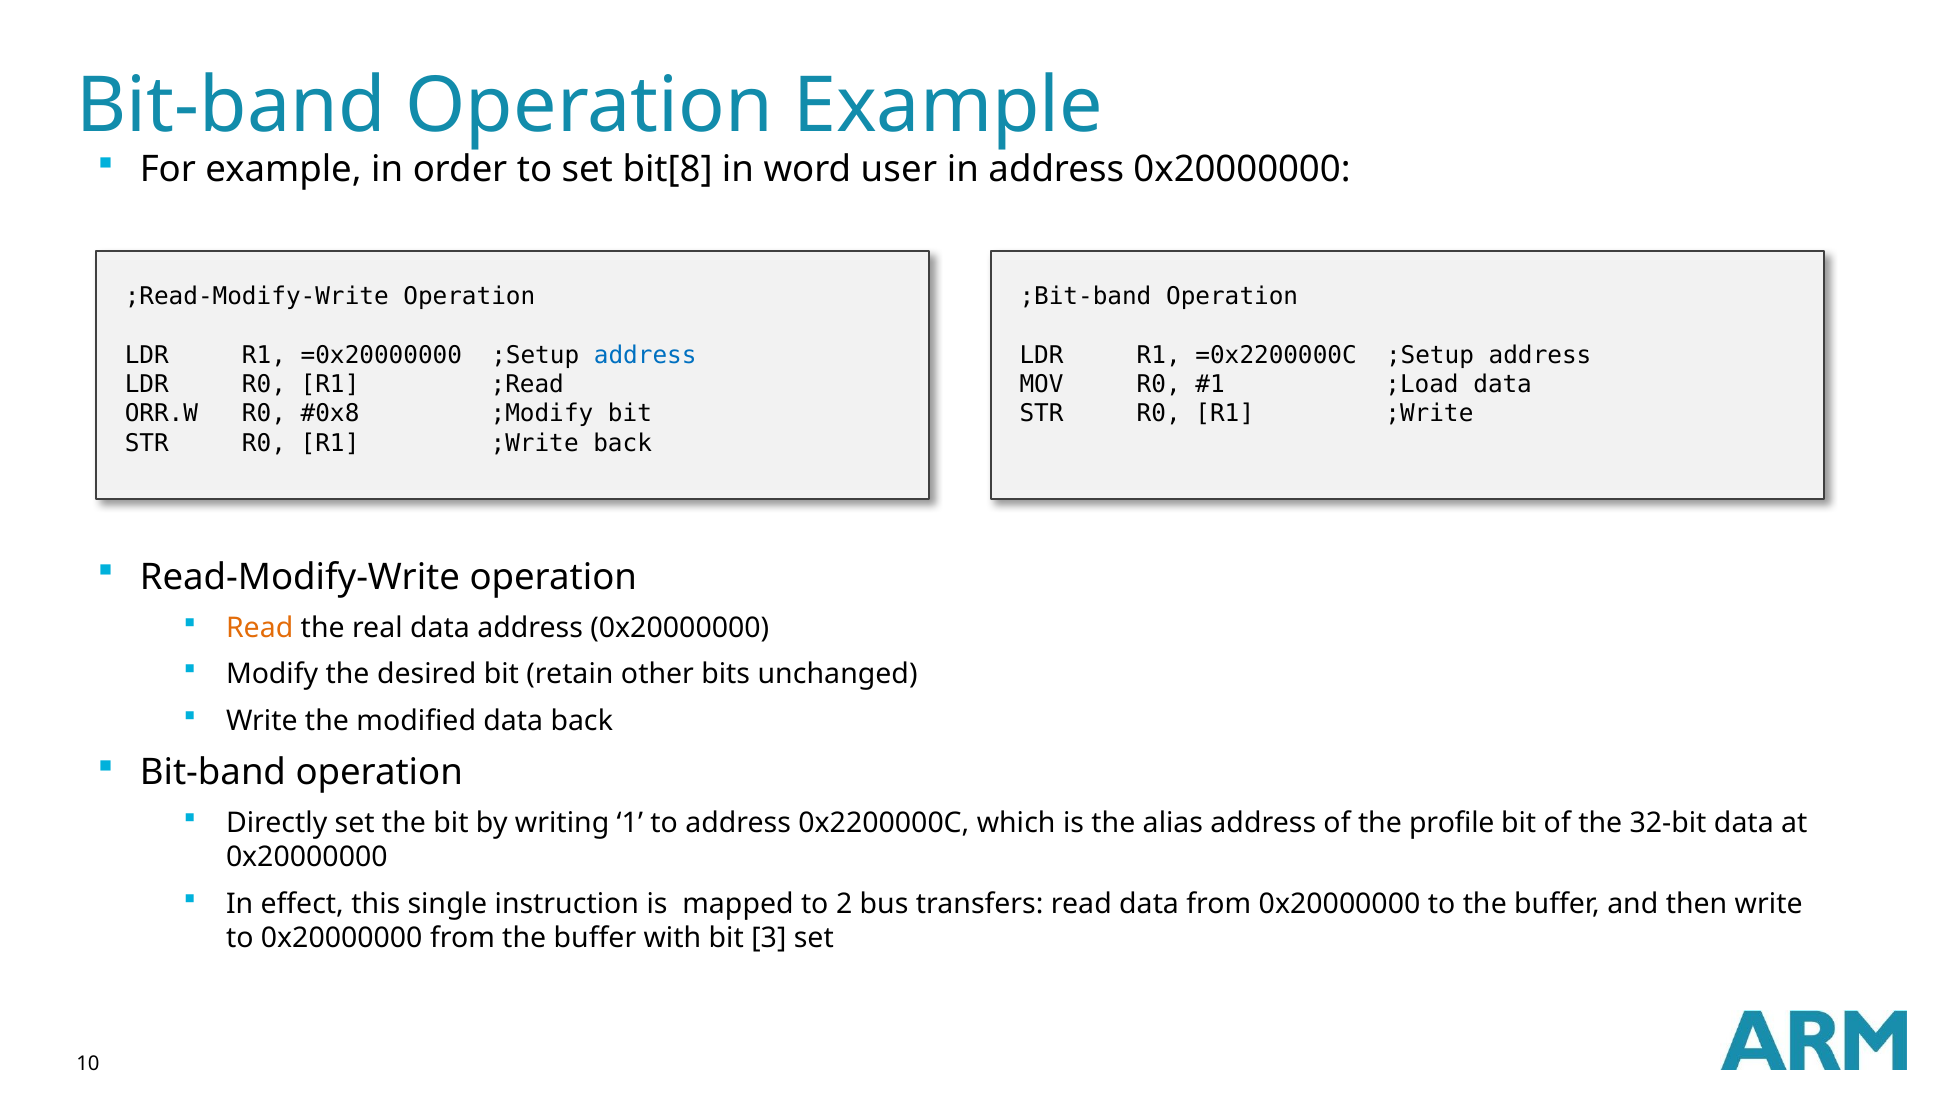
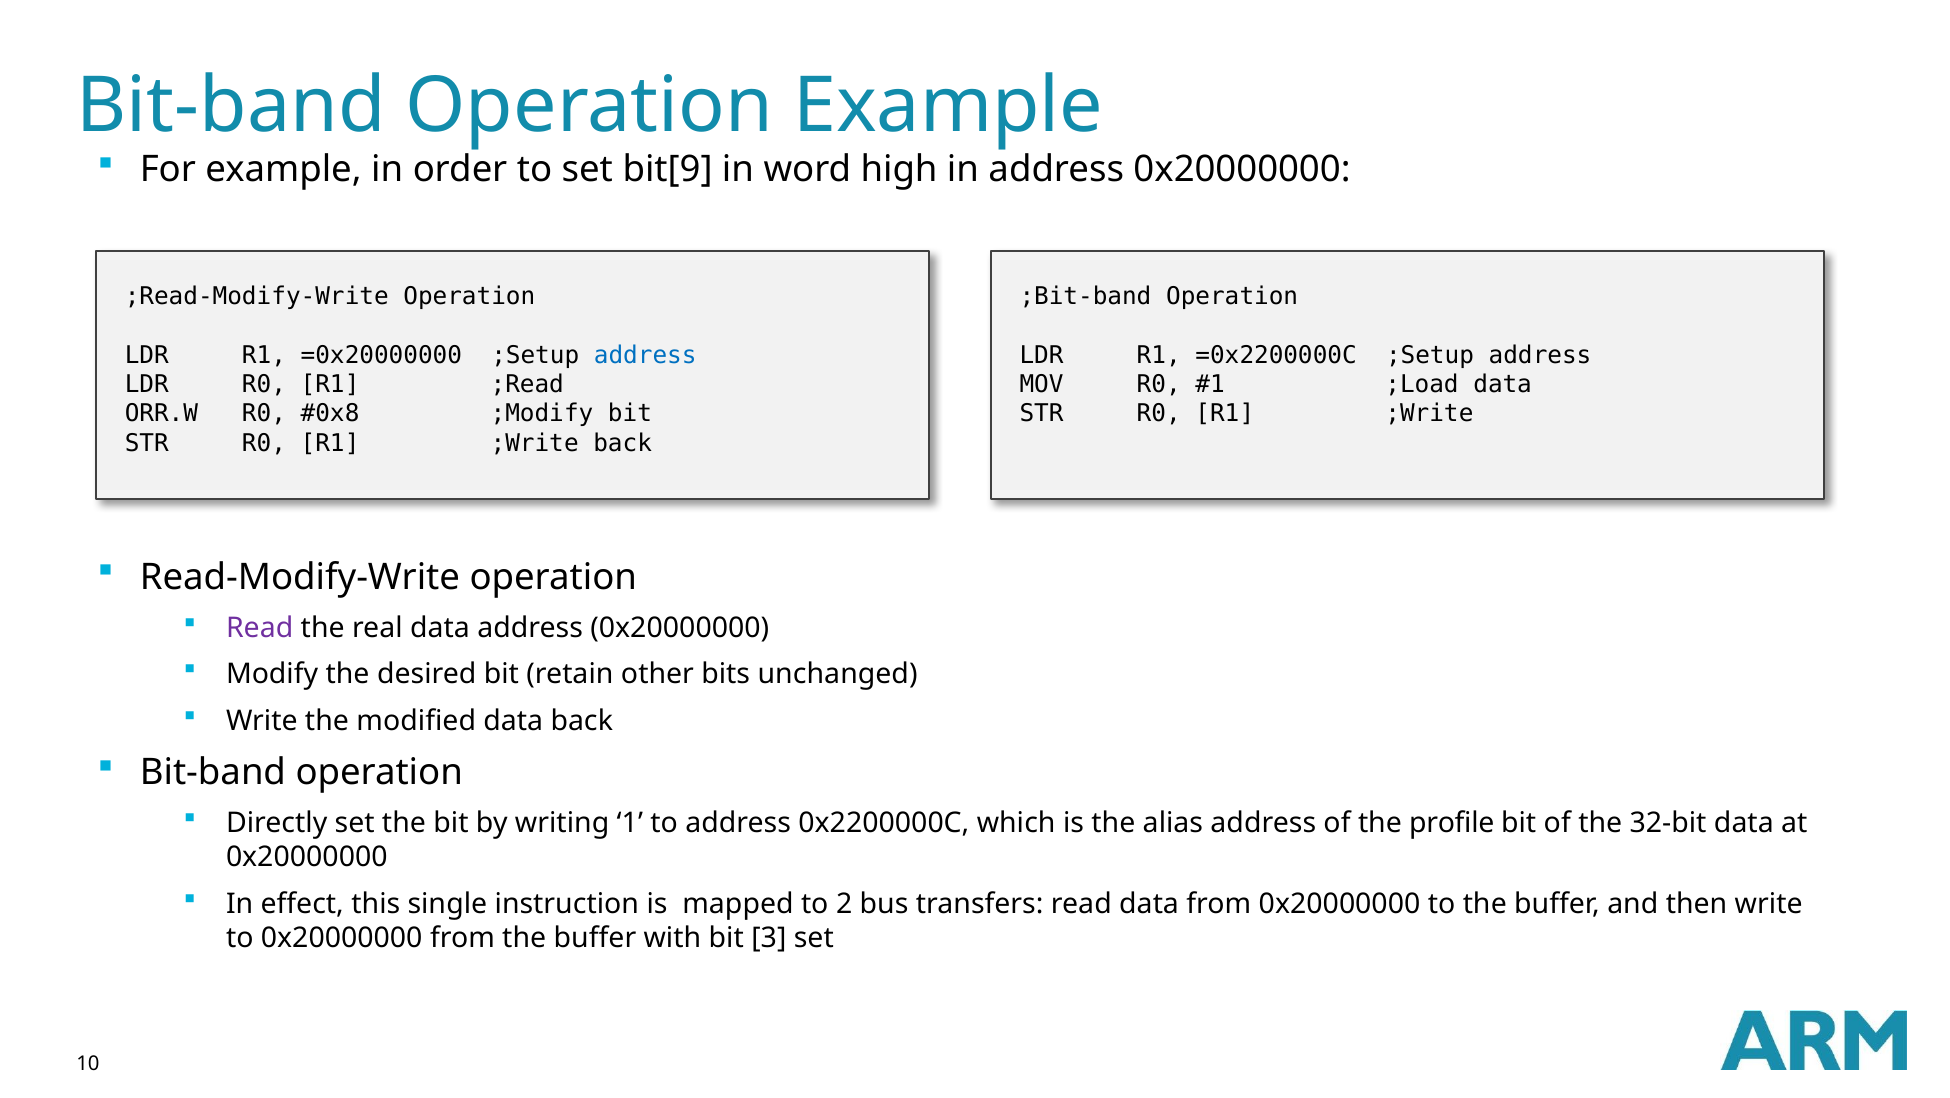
bit[8: bit[8 -> bit[9
user: user -> high
Read at (260, 627) colour: orange -> purple
